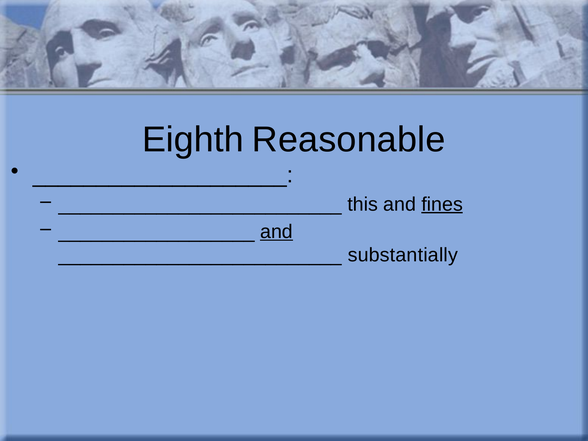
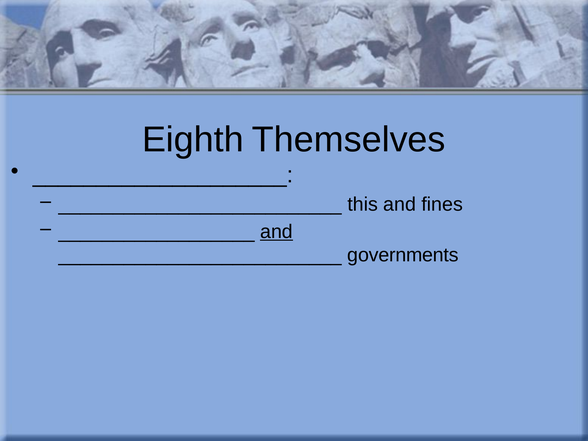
Reasonable: Reasonable -> Themselves
fines underline: present -> none
substantially: substantially -> governments
